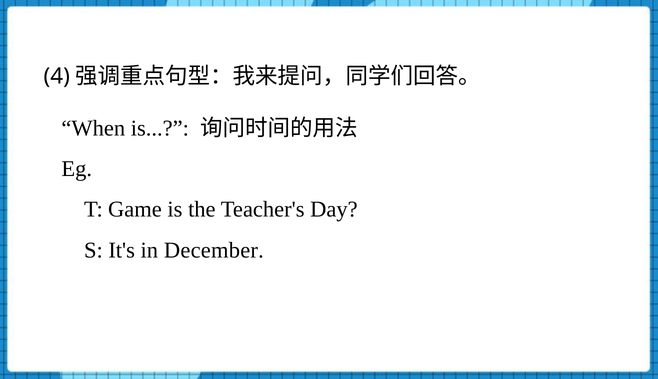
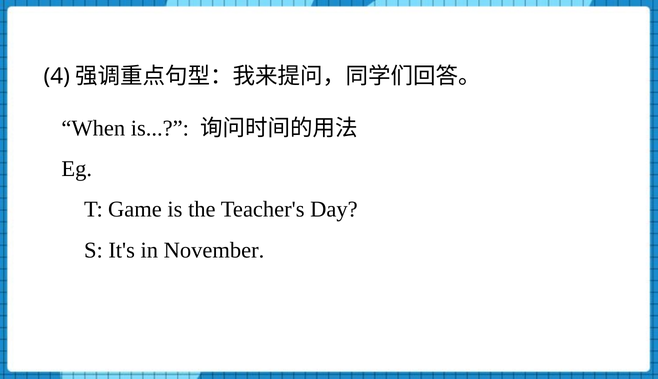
December: December -> November
